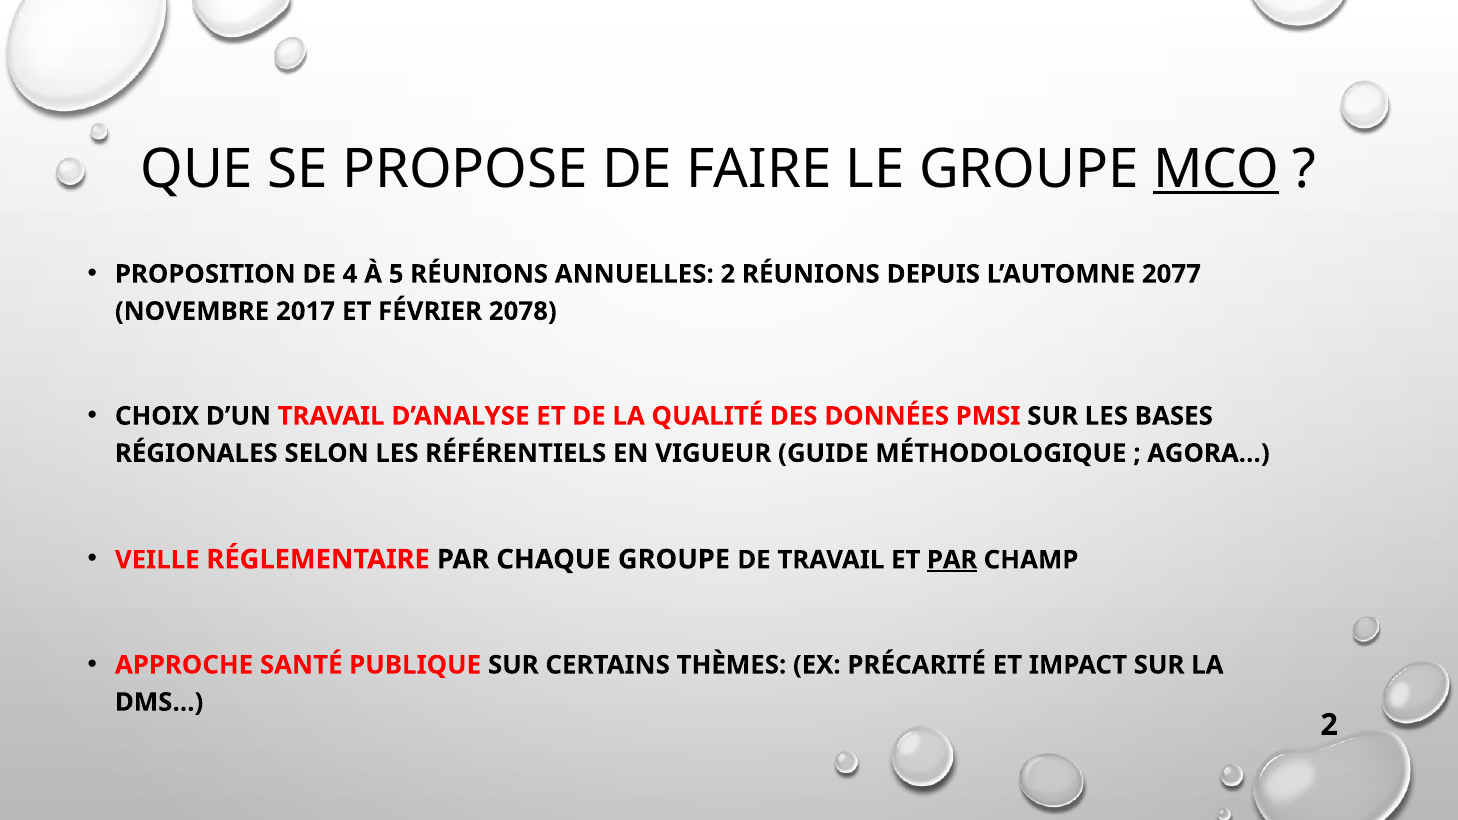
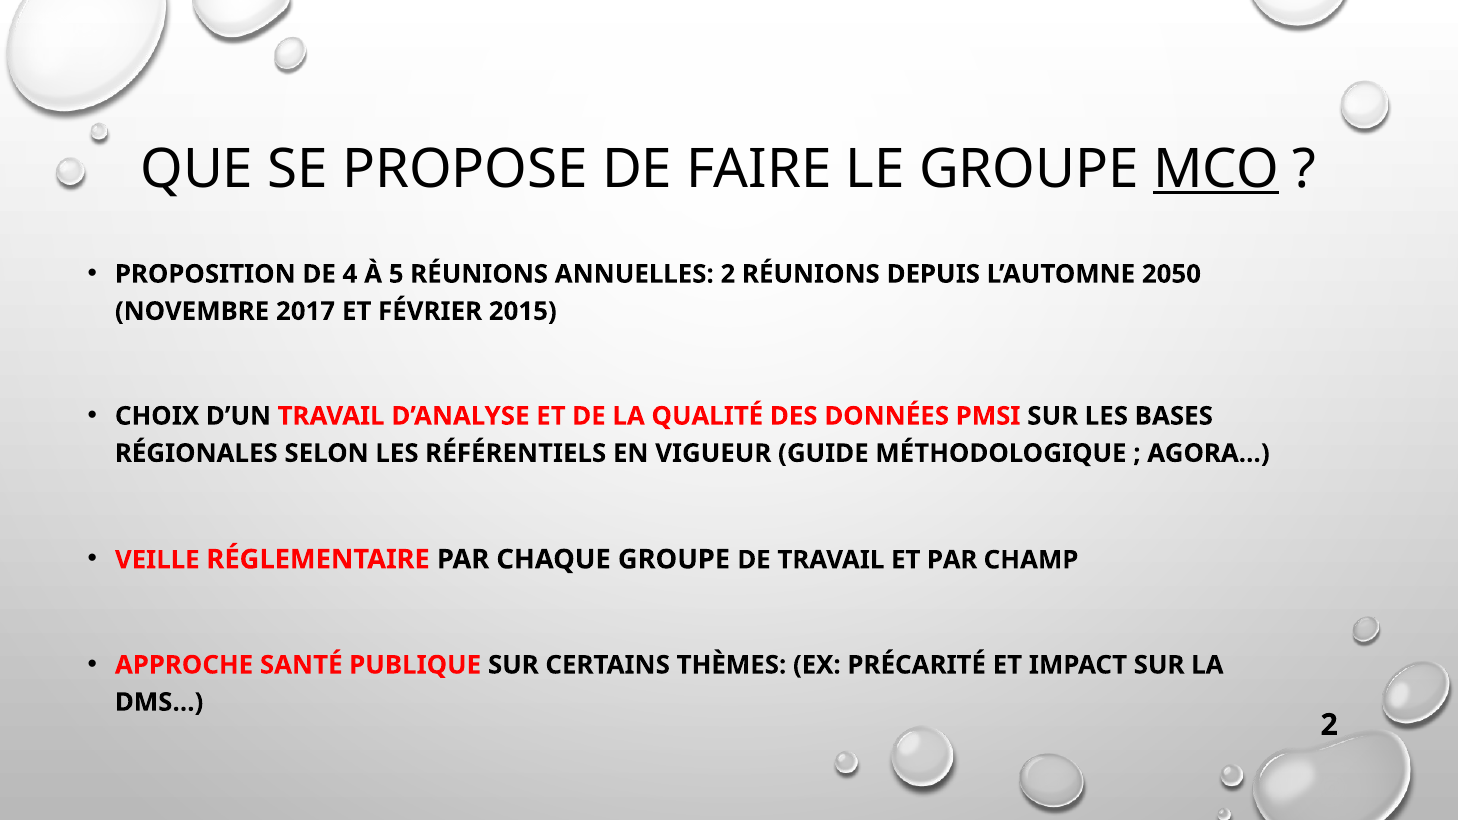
2077: 2077 -> 2050
2078: 2078 -> 2015
PAR at (952, 560) underline: present -> none
